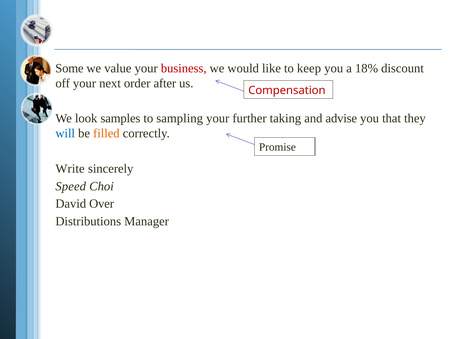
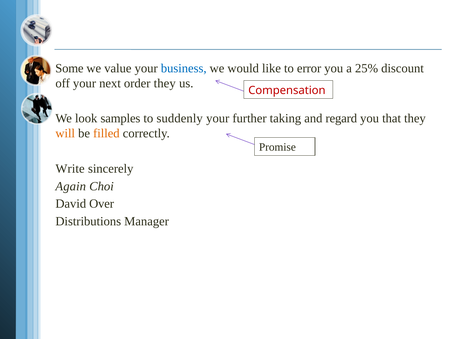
business colour: red -> blue
keep: keep -> error
18%: 18% -> 25%
order after: after -> they
sampling: sampling -> suddenly
advise: advise -> regard
will colour: blue -> orange
Speed: Speed -> Again
